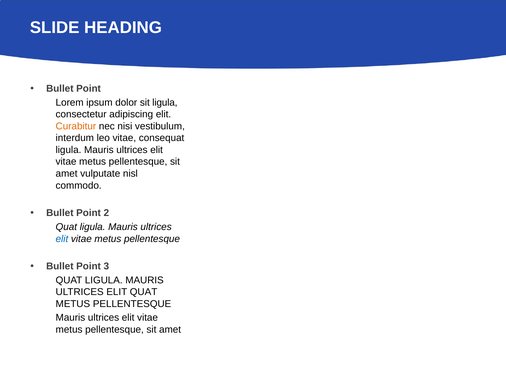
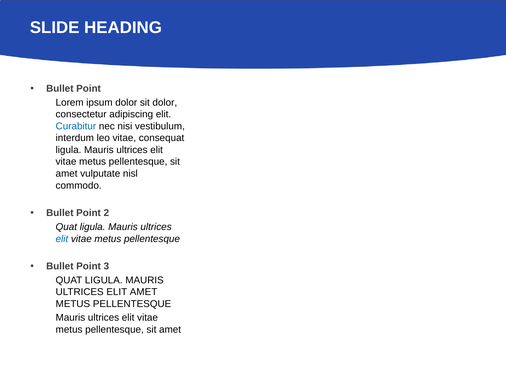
sit ligula: ligula -> dolor
Curabitur colour: orange -> blue
ELIT QUAT: QUAT -> AMET
